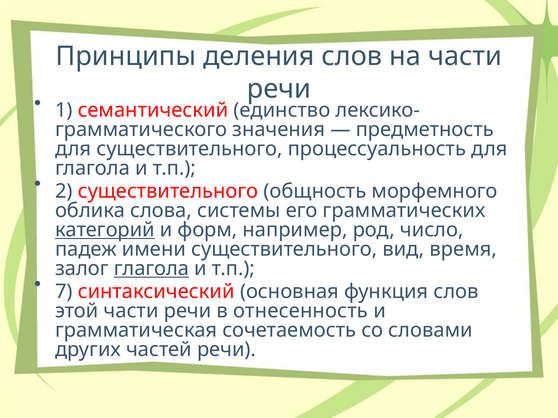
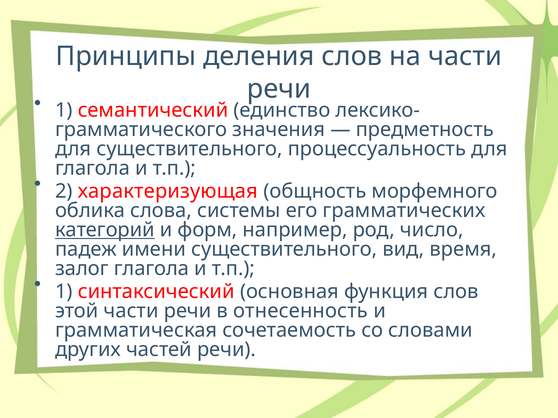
2 существительного: существительного -> характеризующая
глагола at (151, 269) underline: present -> none
7 at (64, 292): 7 -> 1
